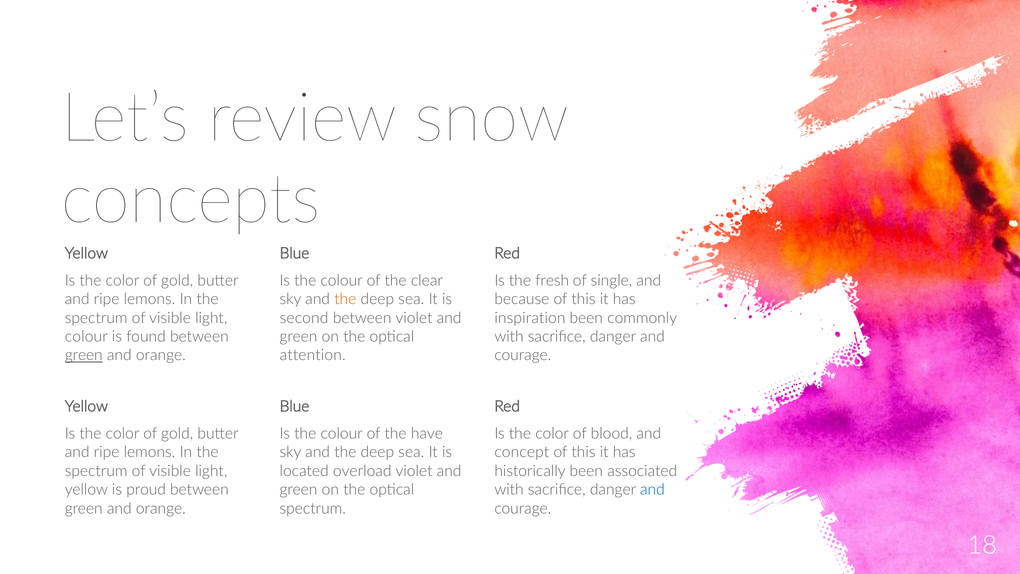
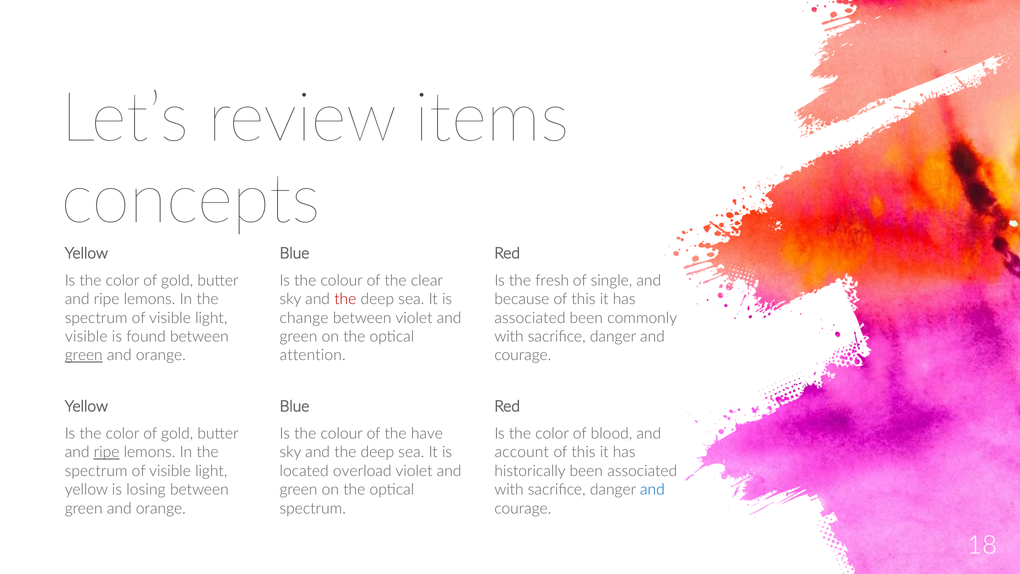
snow: snow -> items
the at (345, 299) colour: orange -> red
second: second -> change
inspiration at (530, 318): inspiration -> associated
colour at (86, 336): colour -> visible
ripe at (107, 452) underline: none -> present
concept: concept -> account
proud: proud -> losing
